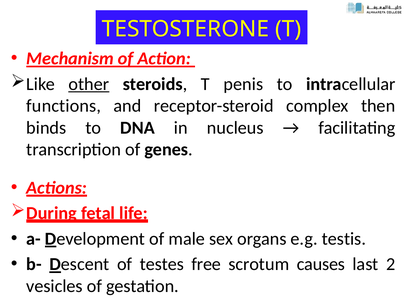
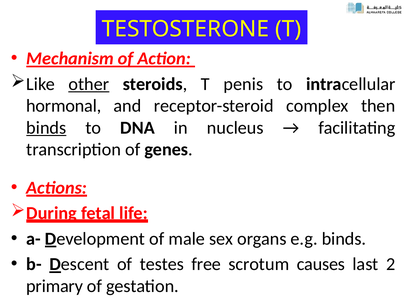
functions: functions -> hormonal
binds at (46, 128) underline: none -> present
e.g testis: testis -> binds
vesicles: vesicles -> primary
